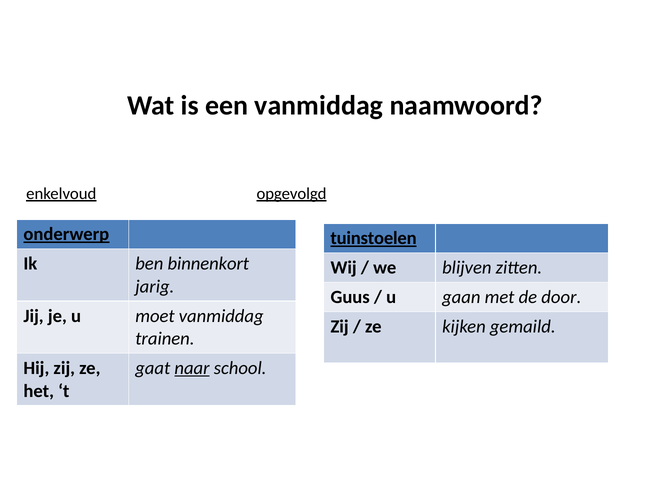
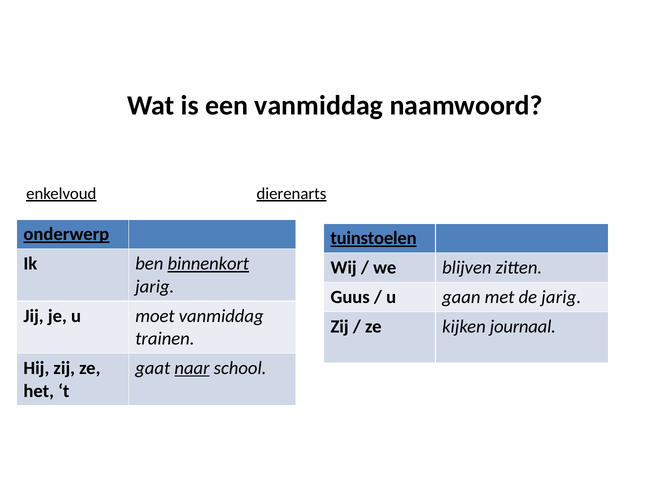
opgevolgd: opgevolgd -> dierenarts
binnenkort underline: none -> present
de door: door -> jarig
gemaild: gemaild -> journaal
